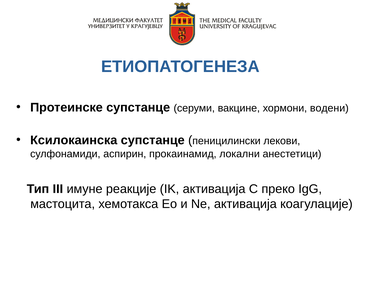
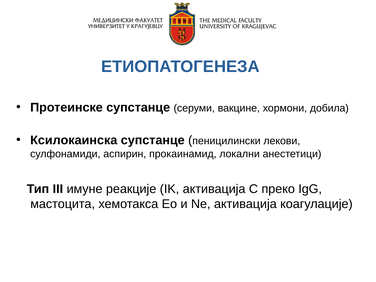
водени: водени -> добила
